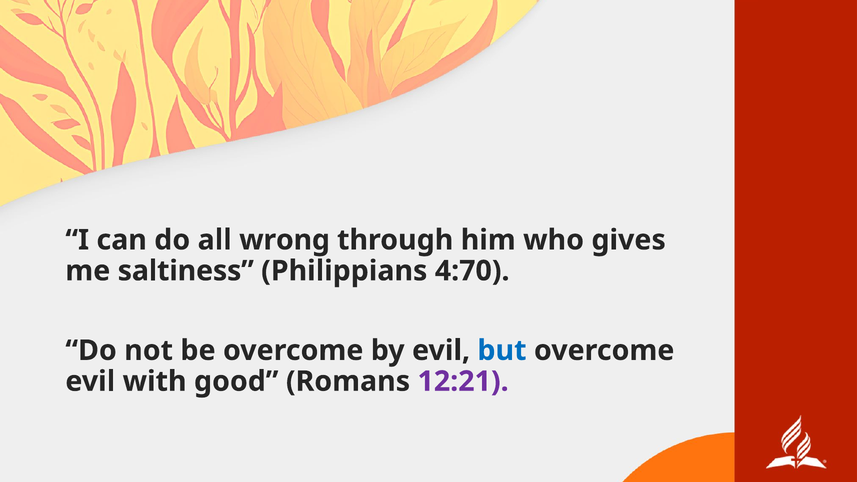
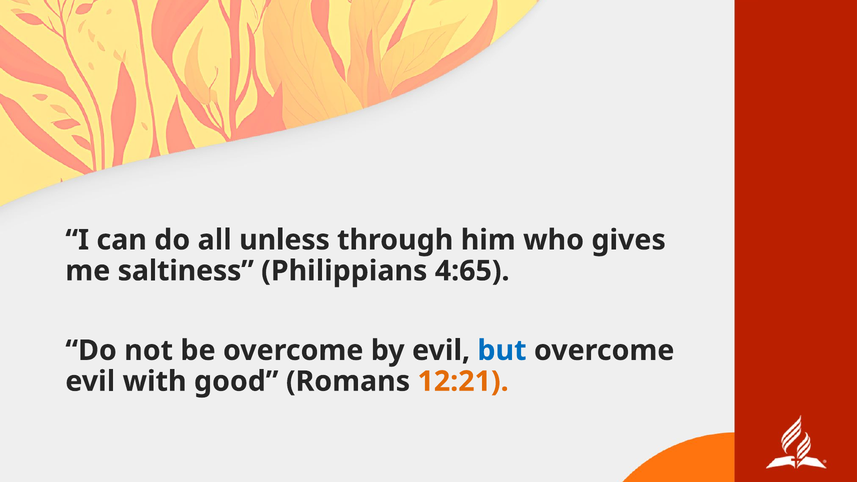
wrong: wrong -> unless
4:70: 4:70 -> 4:65
12:21 colour: purple -> orange
